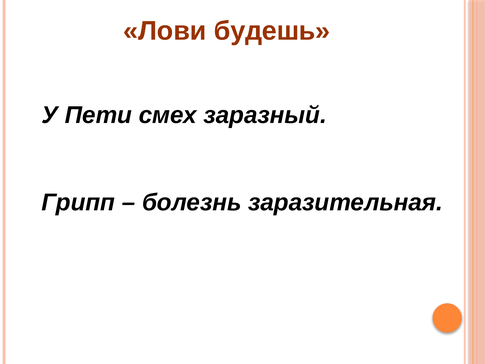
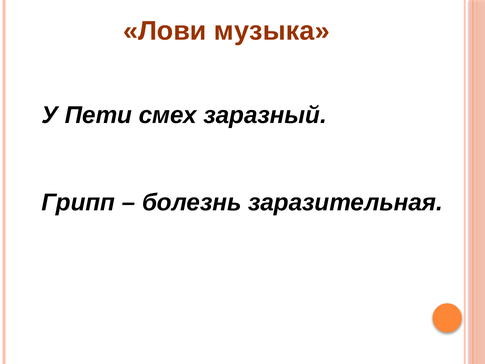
будешь: будешь -> музыка
